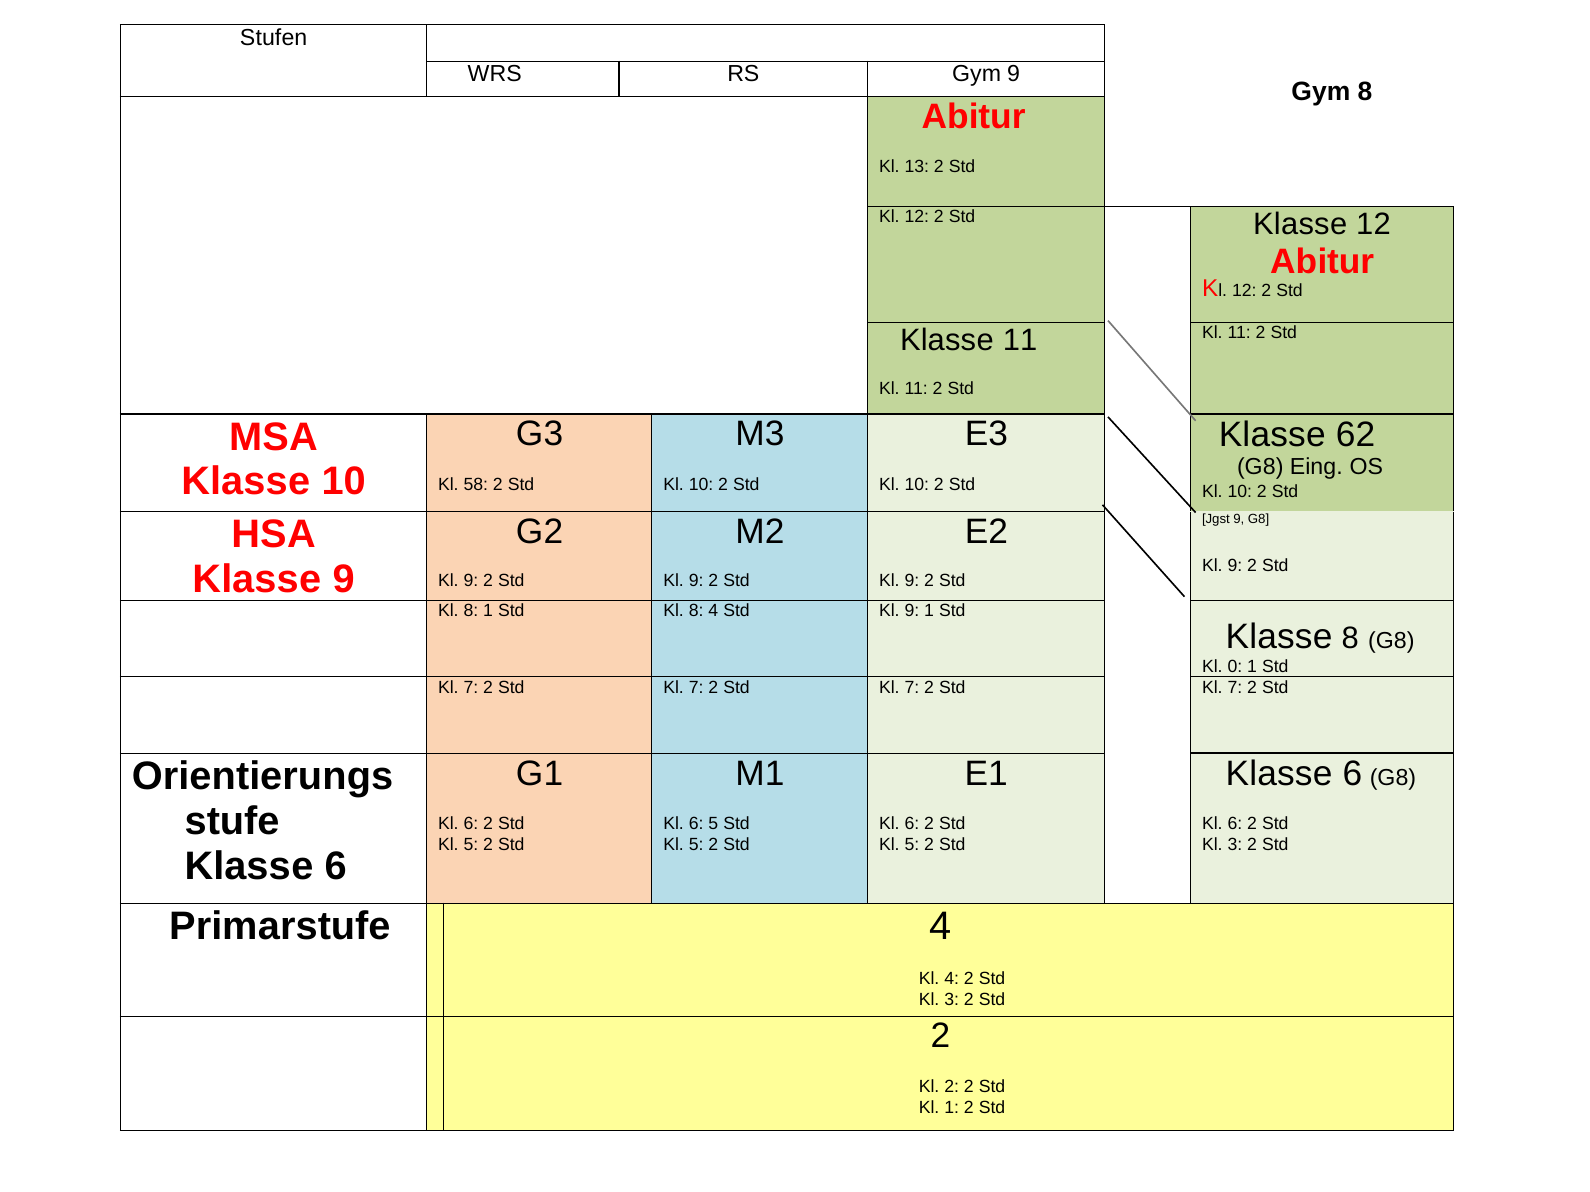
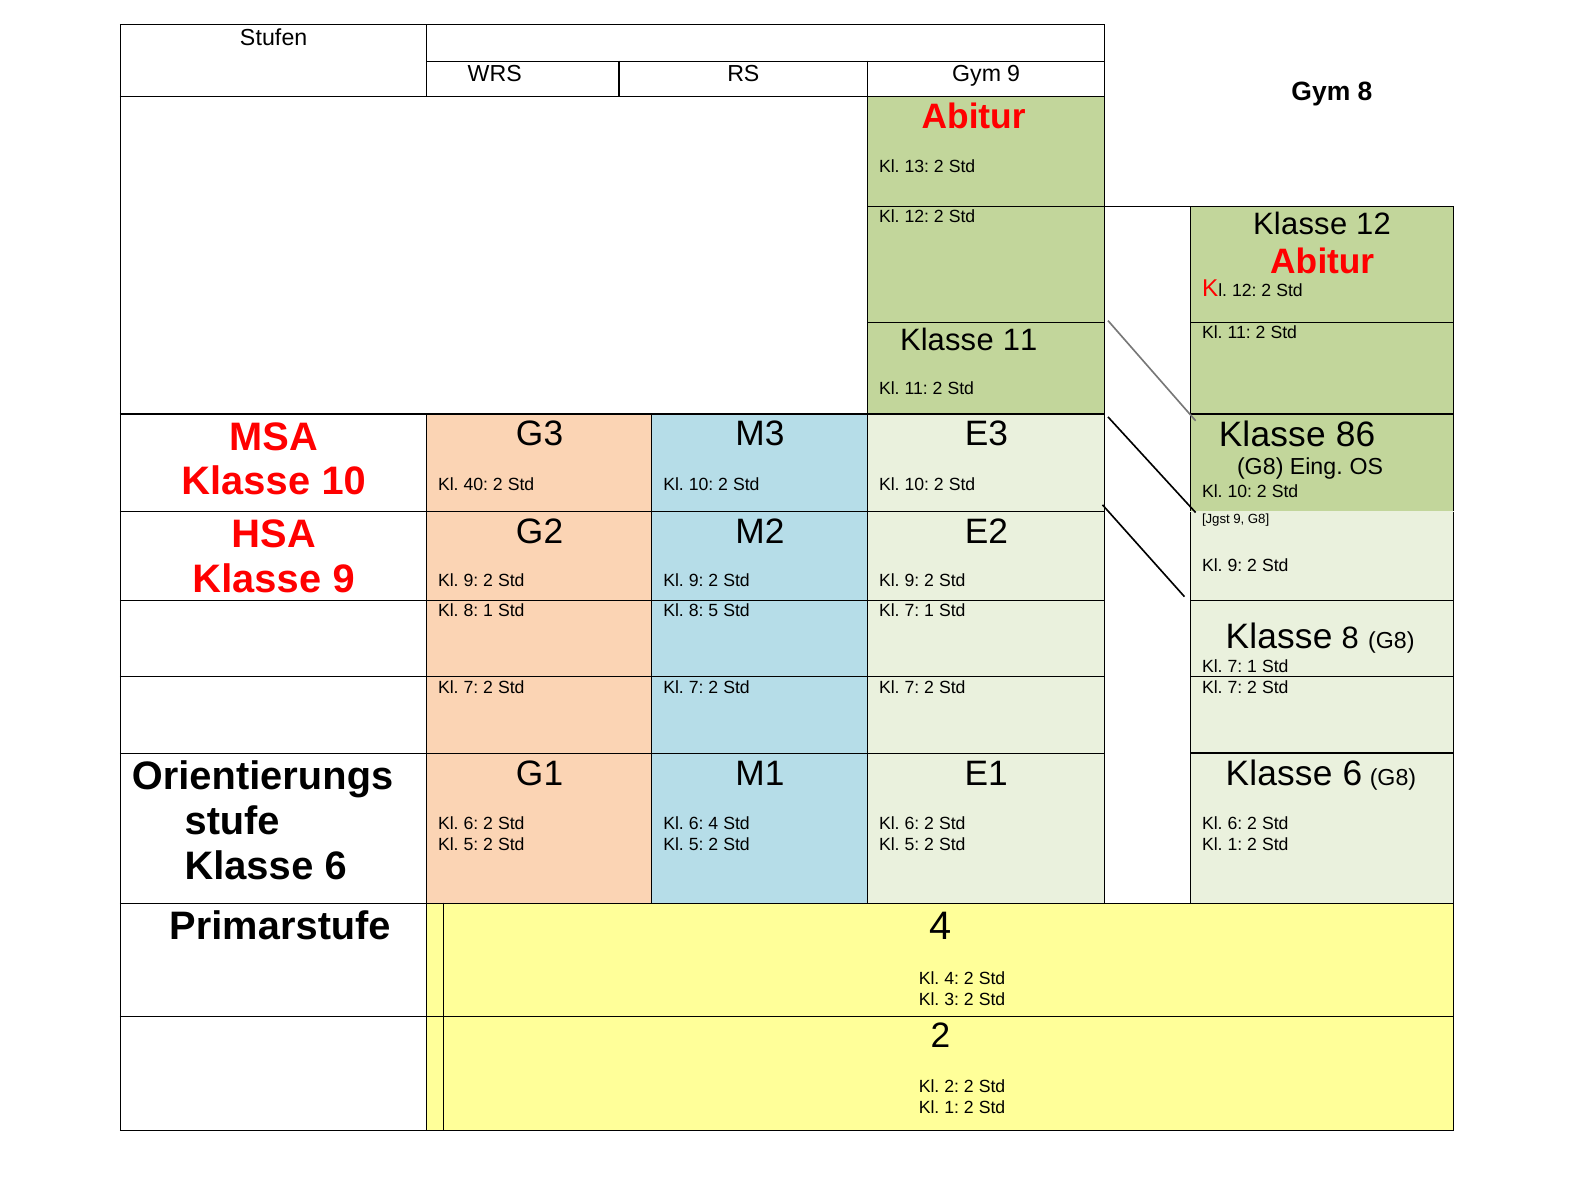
62: 62 -> 86
58: 58 -> 40
8 4: 4 -> 5
9 at (912, 611): 9 -> 7
0 at (1235, 667): 0 -> 7
6 5: 5 -> 4
3 at (1235, 845): 3 -> 1
